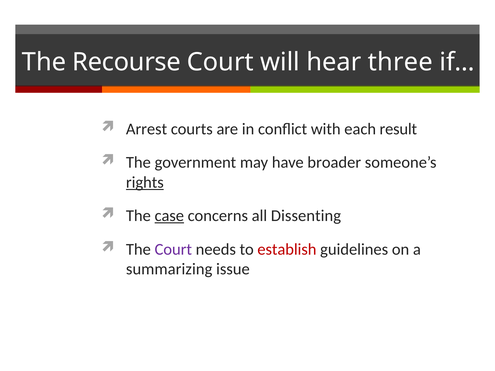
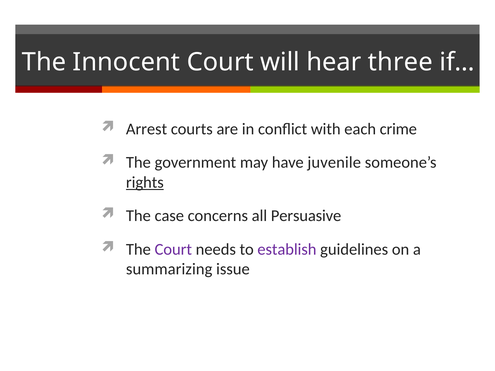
Recourse: Recourse -> Innocent
result: result -> crime
broader: broader -> juvenile
case underline: present -> none
Dissenting: Dissenting -> Persuasive
establish colour: red -> purple
